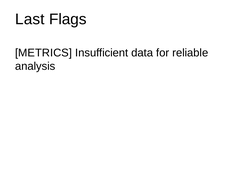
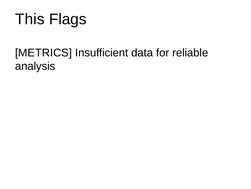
Last: Last -> This
